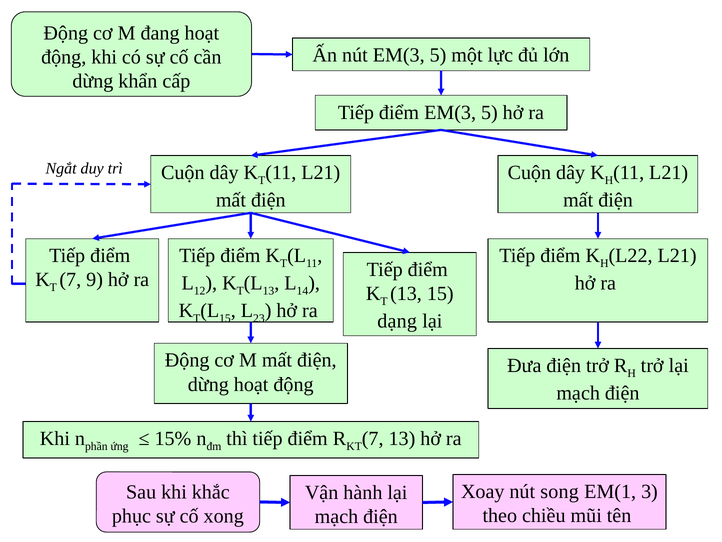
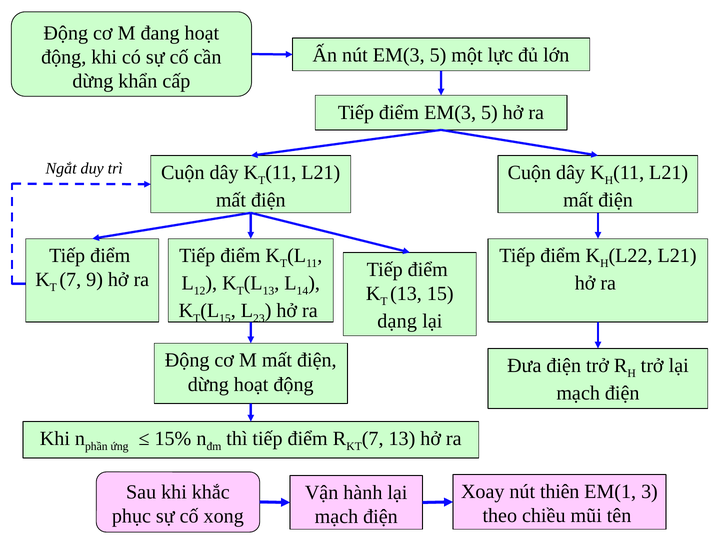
song: song -> thiên
